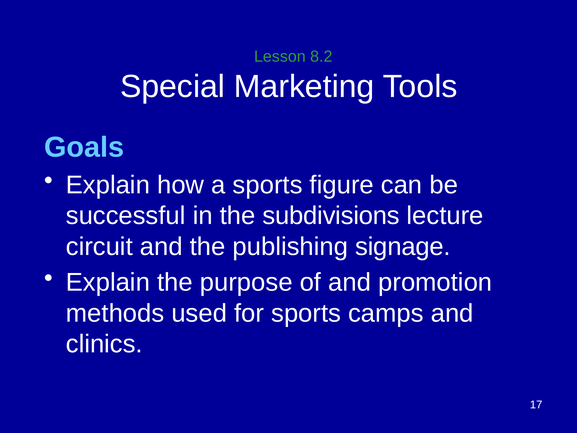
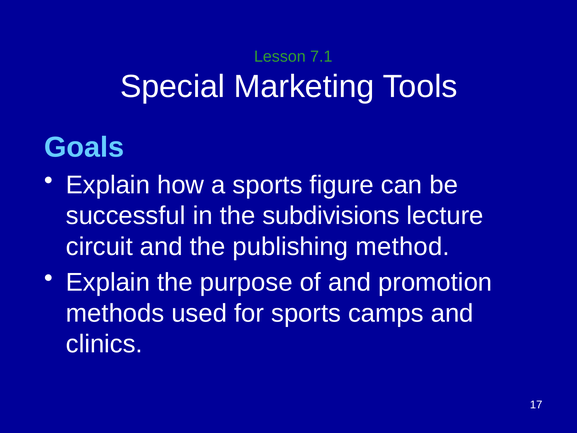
8.2: 8.2 -> 7.1
signage: signage -> method
